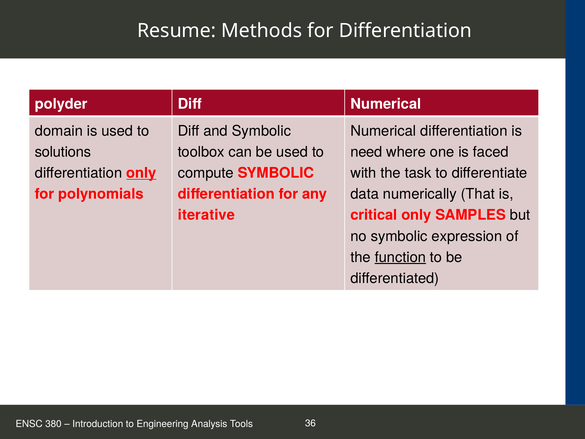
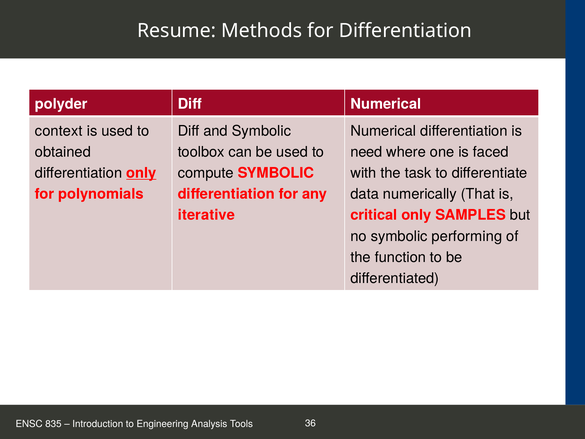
domain: domain -> context
solutions: solutions -> obtained
expression: expression -> performing
function underline: present -> none
380: 380 -> 835
